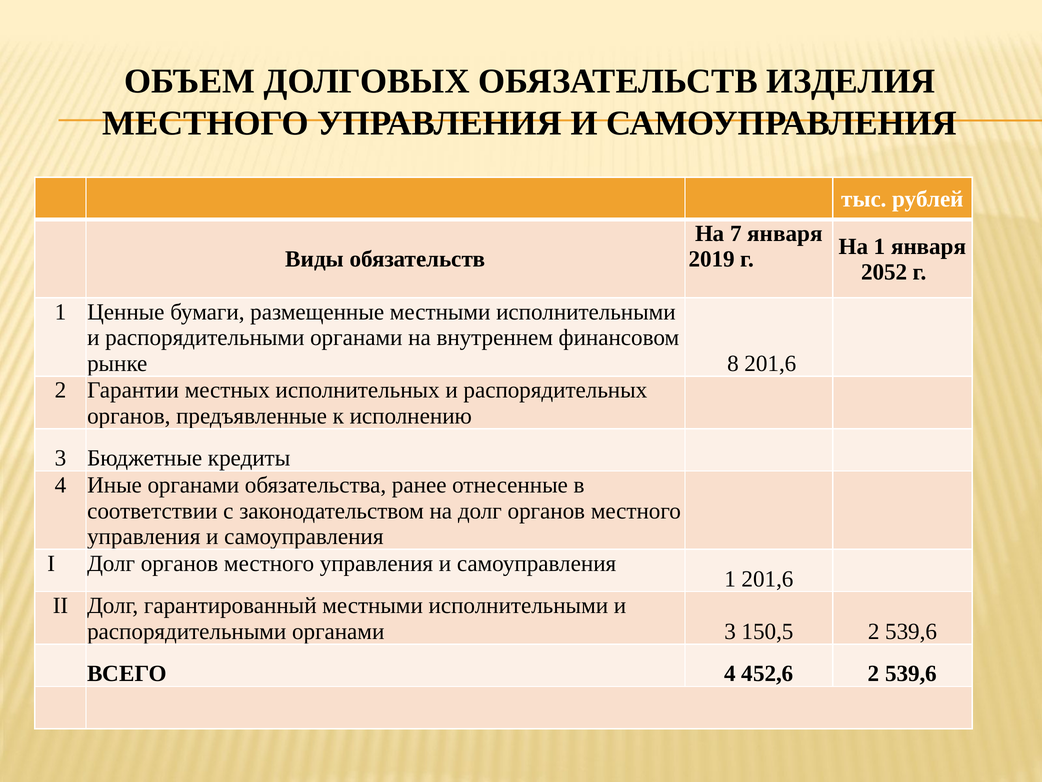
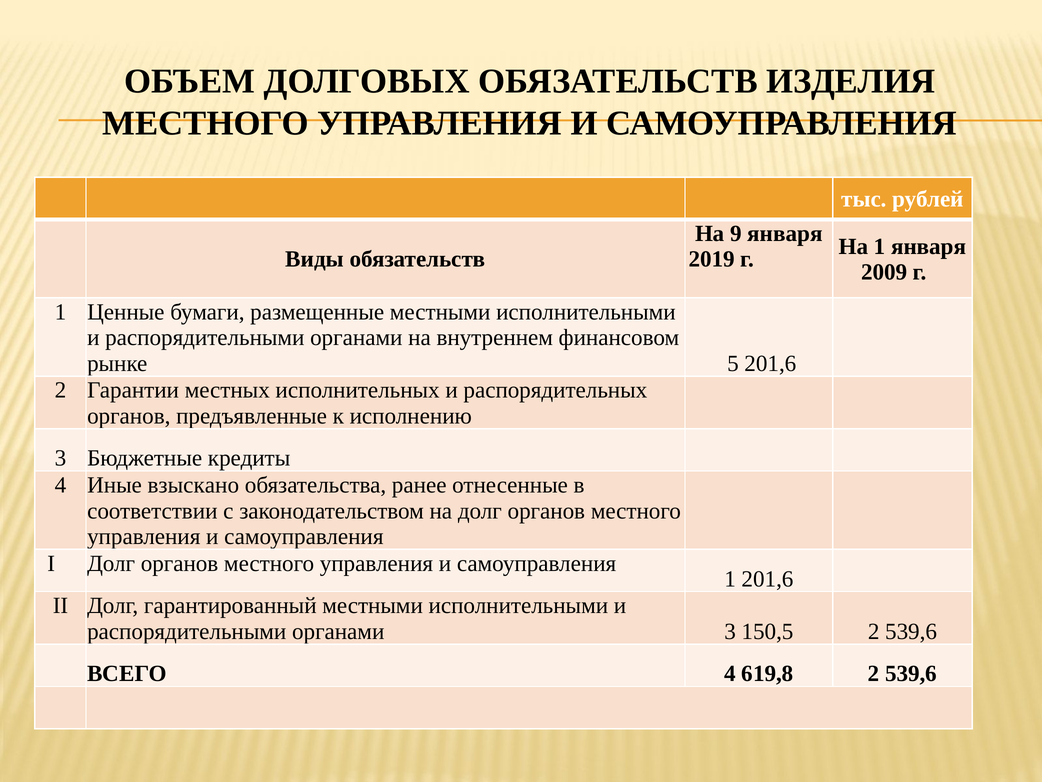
7: 7 -> 9
2052: 2052 -> 2009
8: 8 -> 5
Иные органами: органами -> взыскано
452,6: 452,6 -> 619,8
